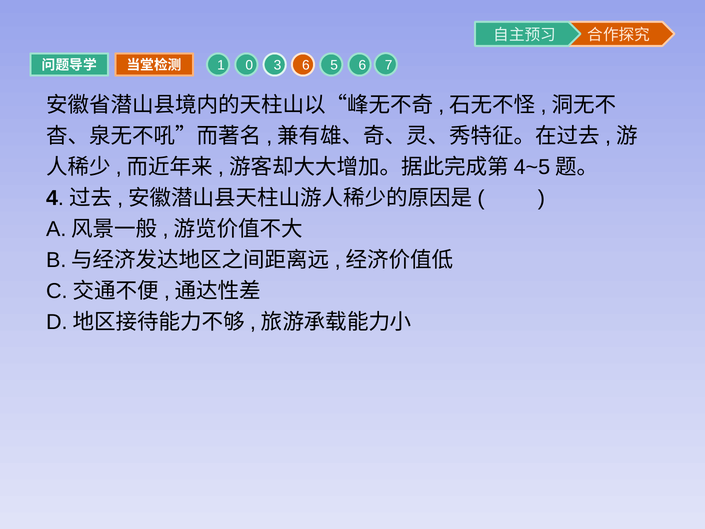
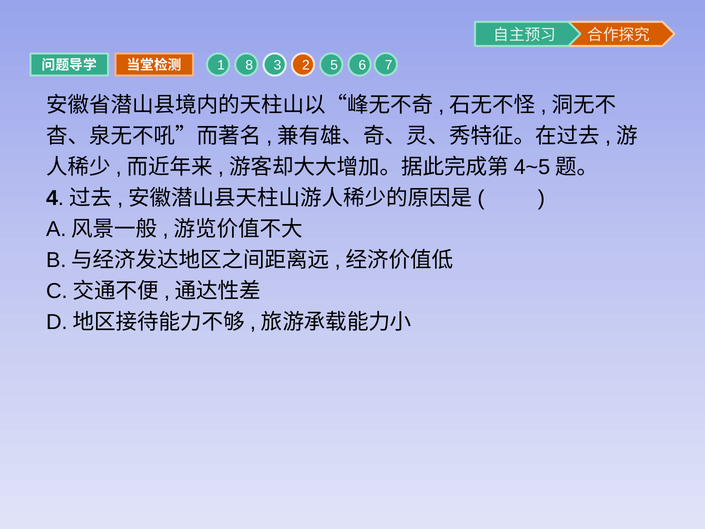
0: 0 -> 8
3 6: 6 -> 2
